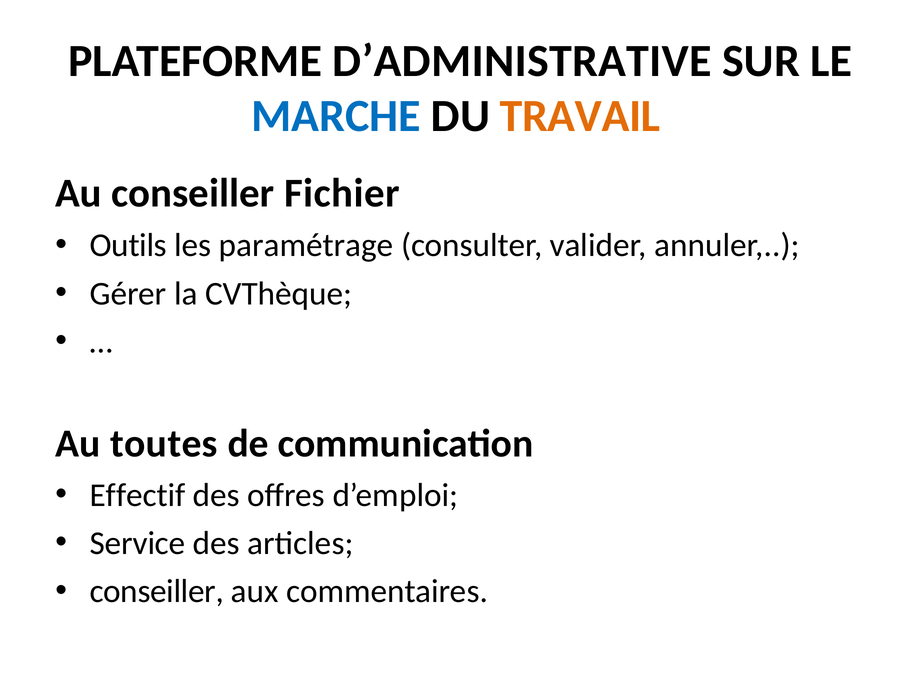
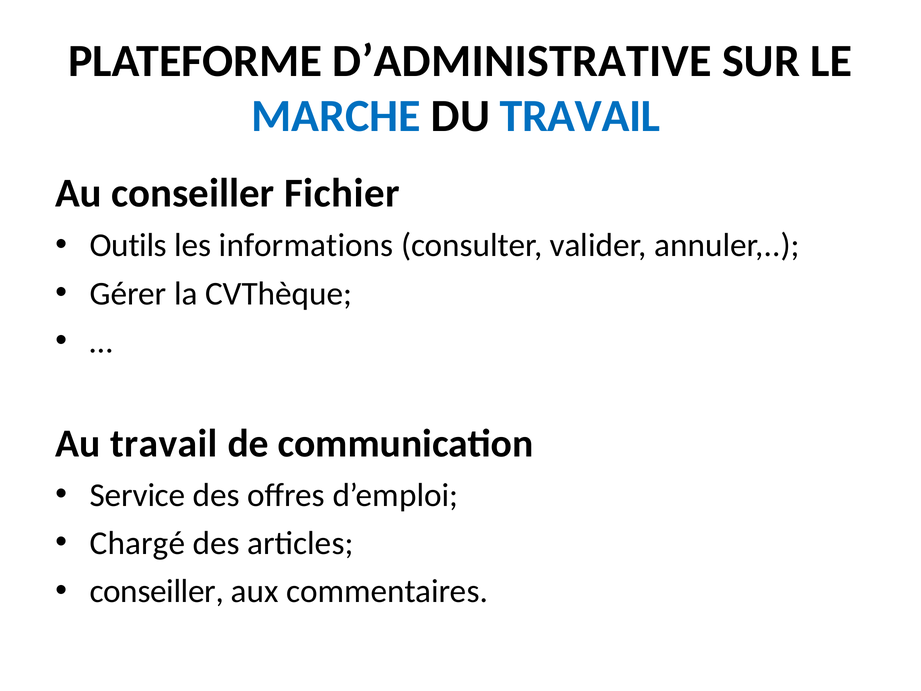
TRAVAIL at (580, 116) colour: orange -> blue
paramétrage: paramétrage -> informations
Au toutes: toutes -> travail
Effectif: Effectif -> Service
Service: Service -> Chargé
